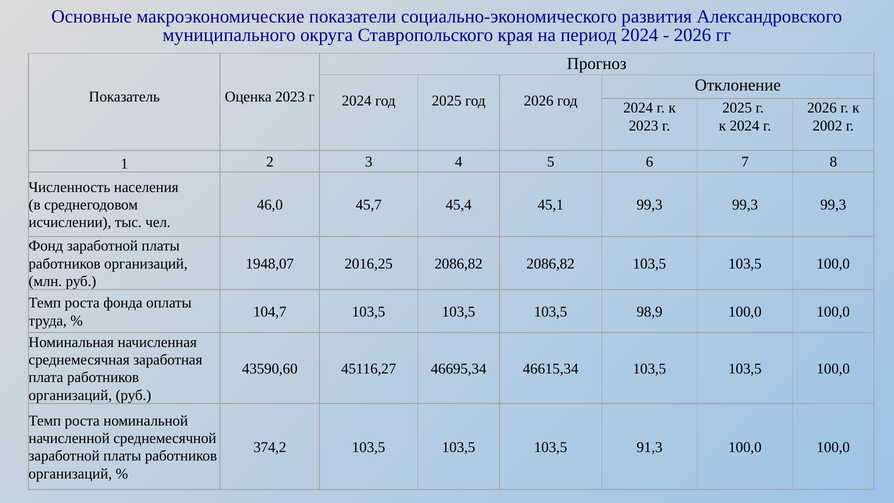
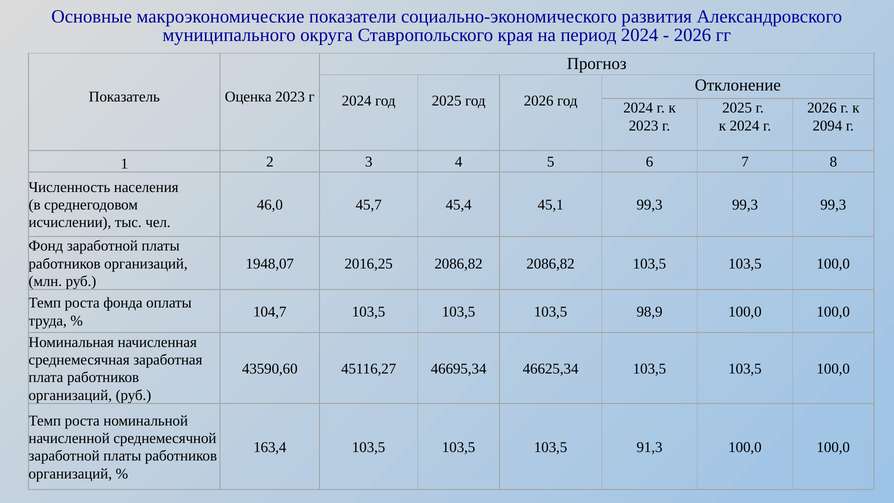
2002: 2002 -> 2094
46615,34: 46615,34 -> 46625,34
374,2: 374,2 -> 163,4
